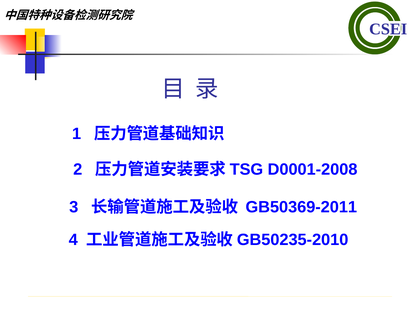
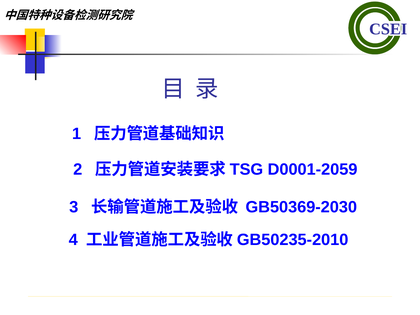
D0001-2008: D0001-2008 -> D0001-2059
GB50369-2011: GB50369-2011 -> GB50369-2030
